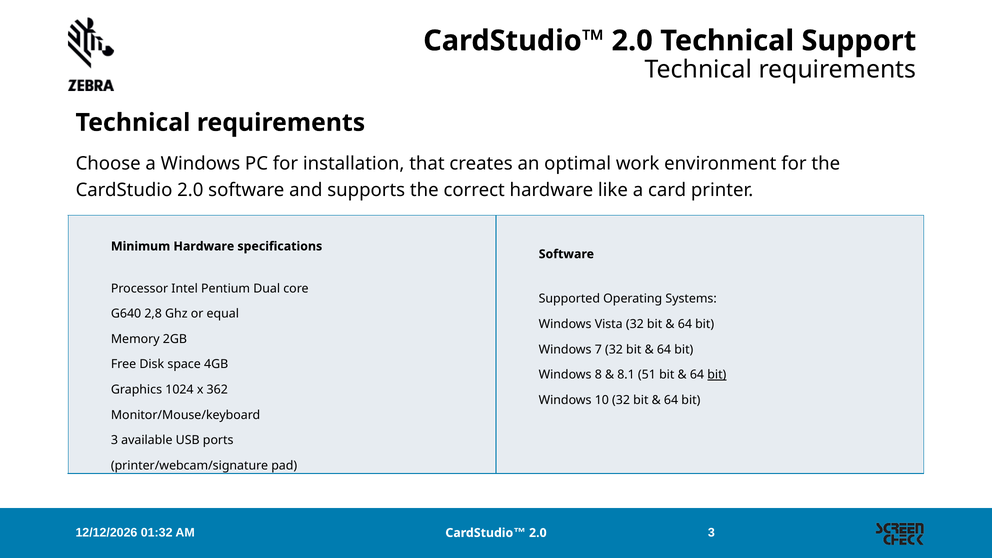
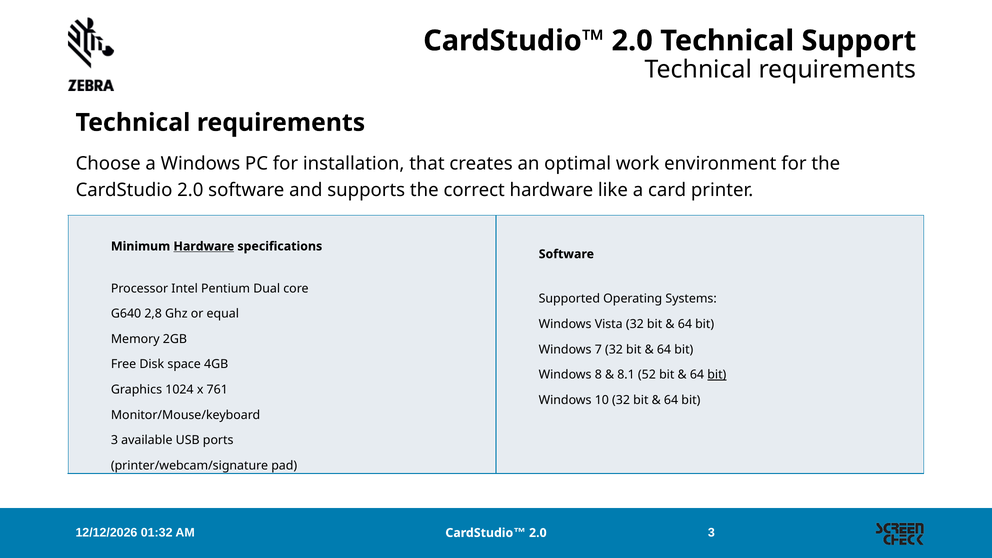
Hardware at (204, 246) underline: none -> present
51: 51 -> 52
362: 362 -> 761
